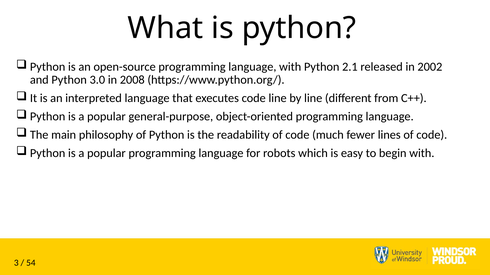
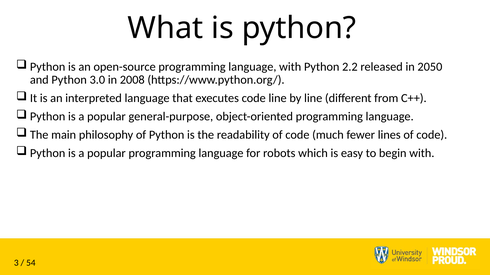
2.1: 2.1 -> 2.2
2002: 2002 -> 2050
